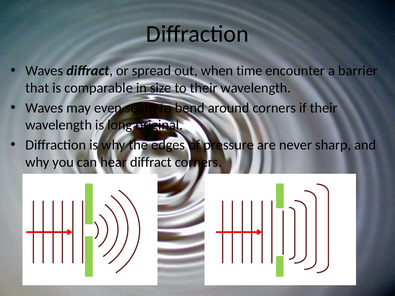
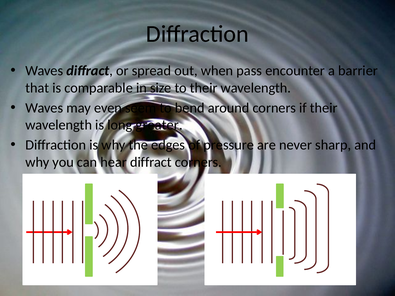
time: time -> pass
original: original -> greater
